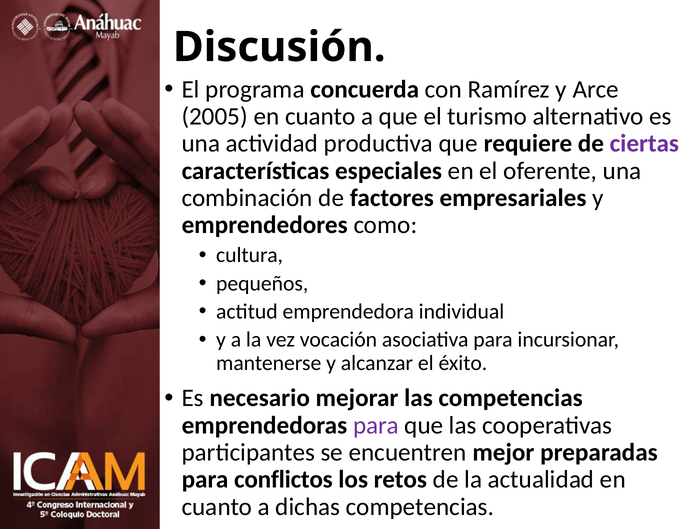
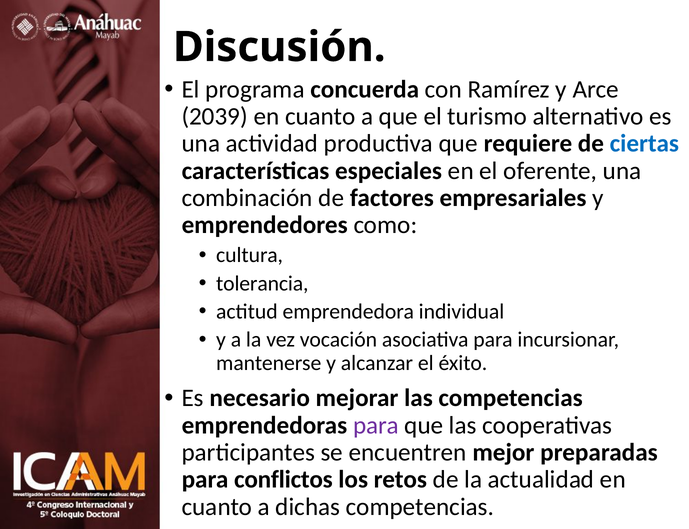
2005: 2005 -> 2039
ciertas colour: purple -> blue
pequeños: pequeños -> tolerancia
